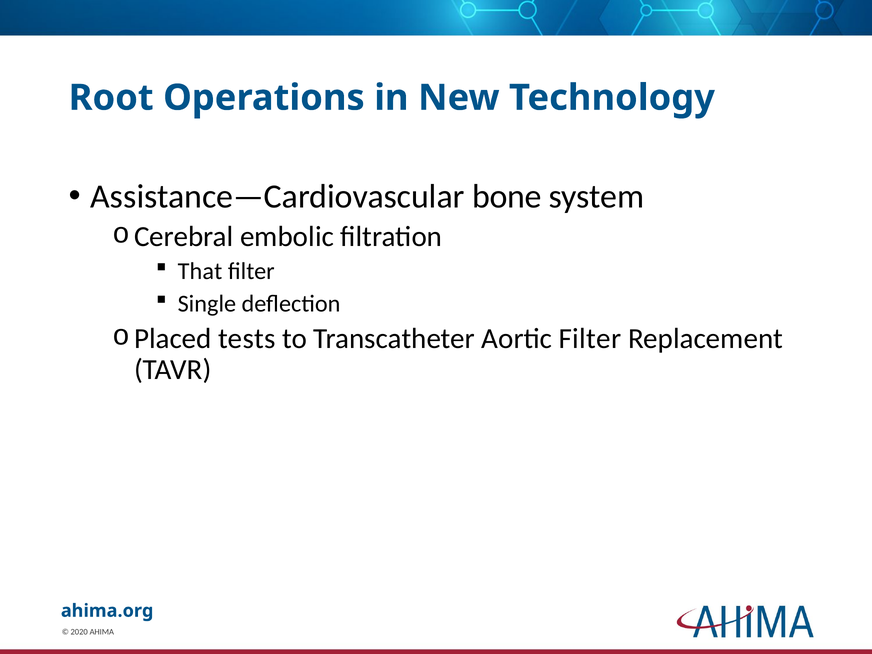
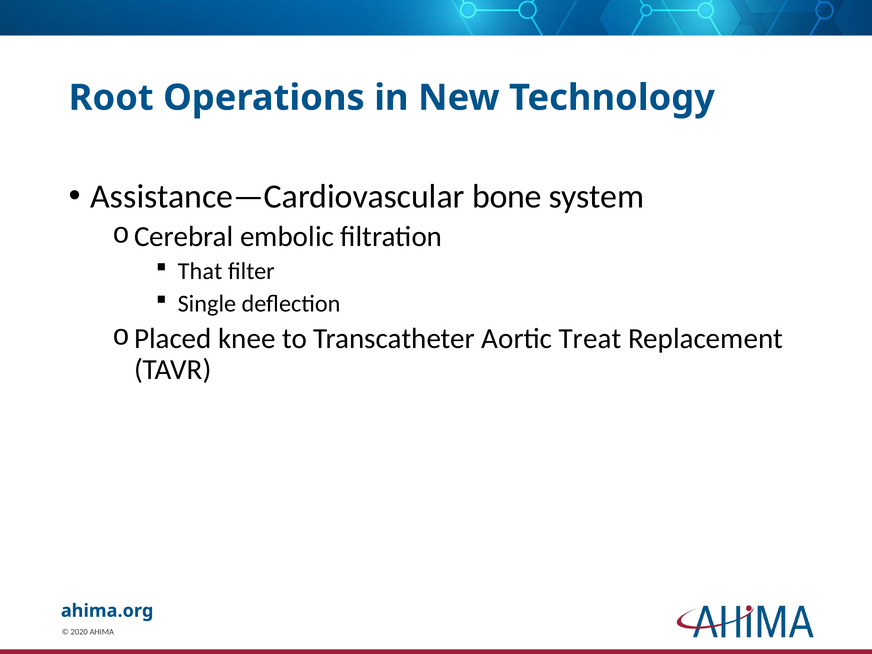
tests: tests -> knee
Aortic Filter: Filter -> Treat
